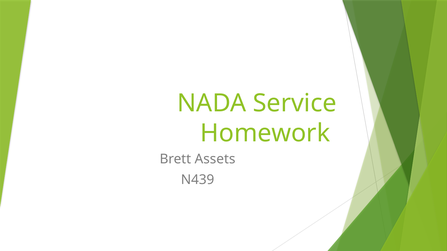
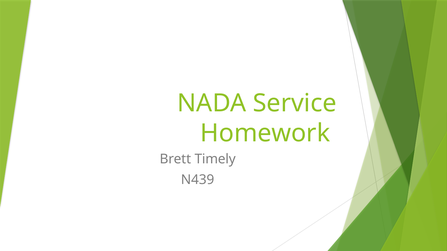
Assets: Assets -> Timely
